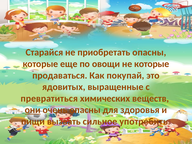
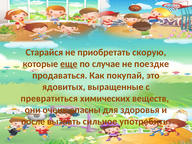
приобретать опасны: опасны -> скорую
еще underline: none -> present
овощи: овощи -> случае
не которые: которые -> поездке
пищи: пищи -> после
